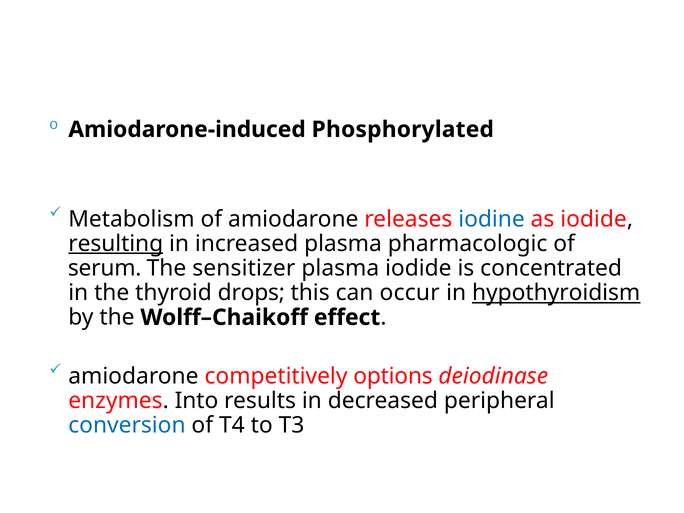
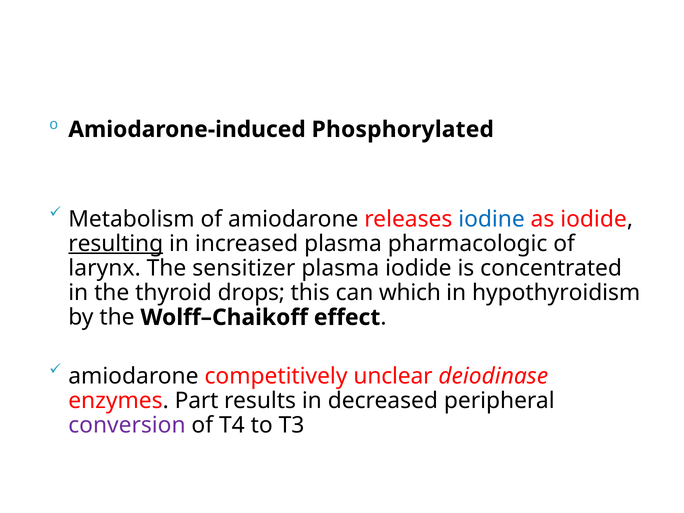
serum: serum -> larynx
occur: occur -> which
hypothyroidism underline: present -> none
options: options -> unclear
Into: Into -> Part
conversion colour: blue -> purple
